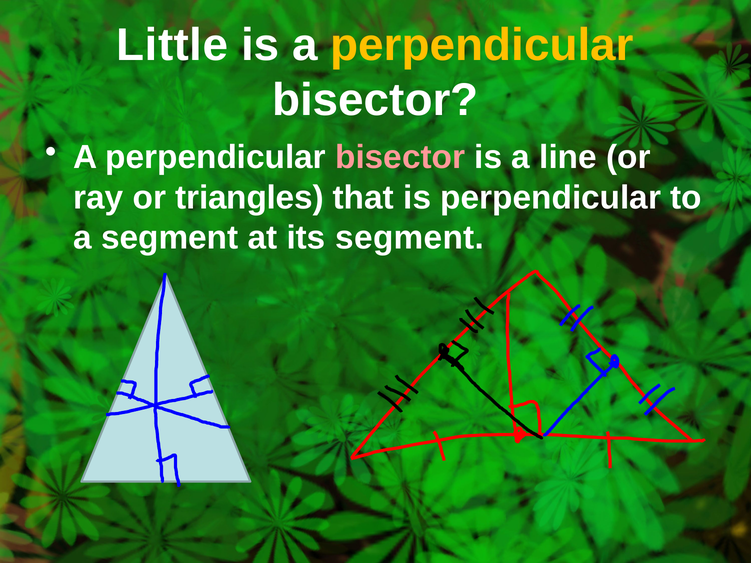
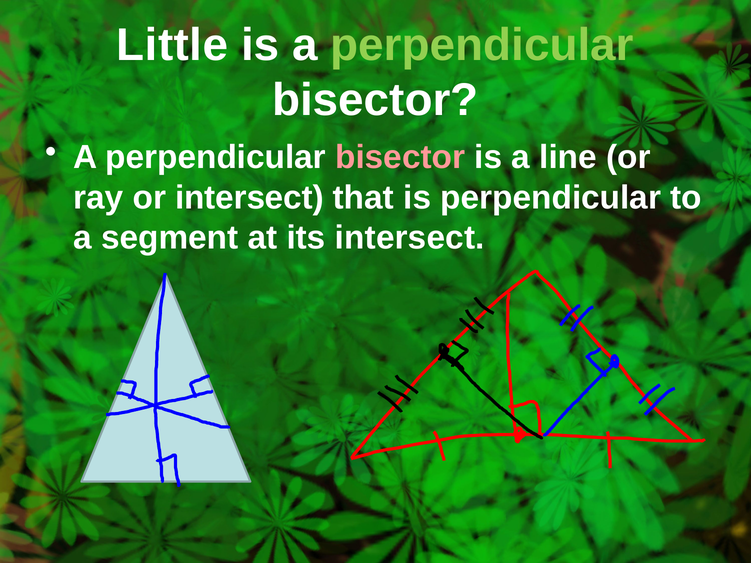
perpendicular at (482, 45) colour: yellow -> light green
or triangles: triangles -> intersect
its segment: segment -> intersect
